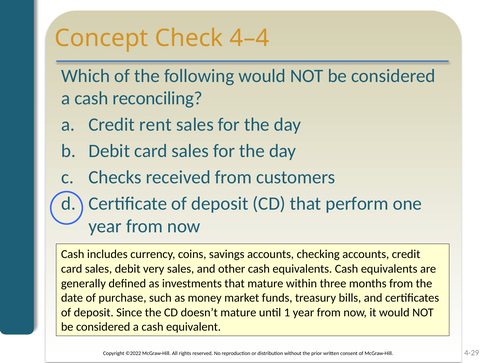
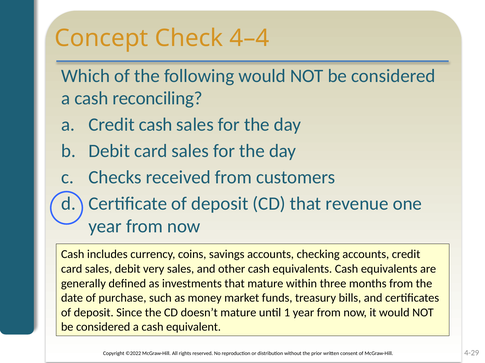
Credit rent: rent -> cash
perform: perform -> revenue
